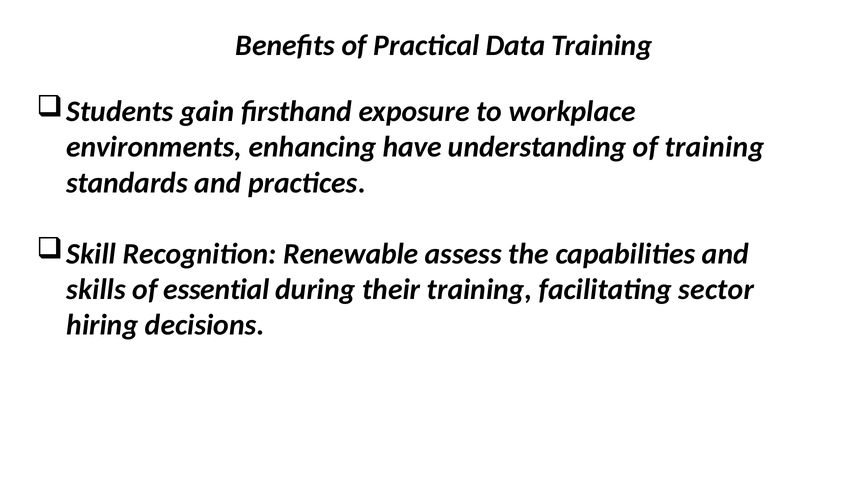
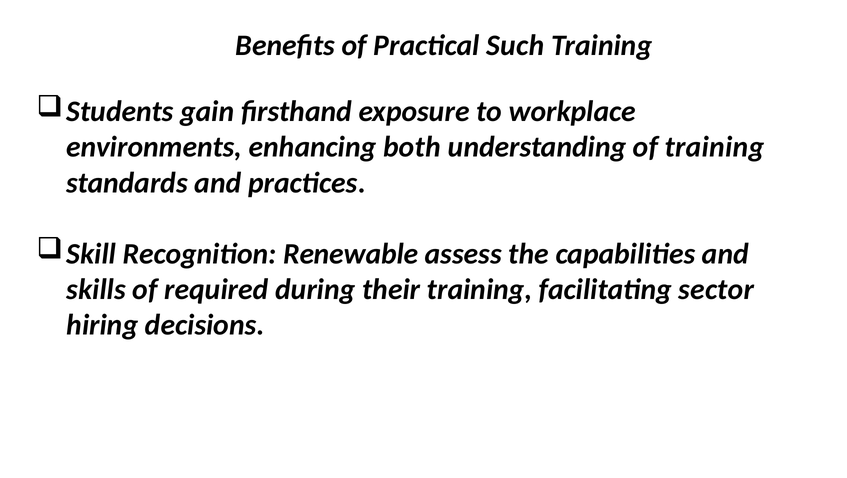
Data: Data -> Such
have: have -> both
essential: essential -> required
